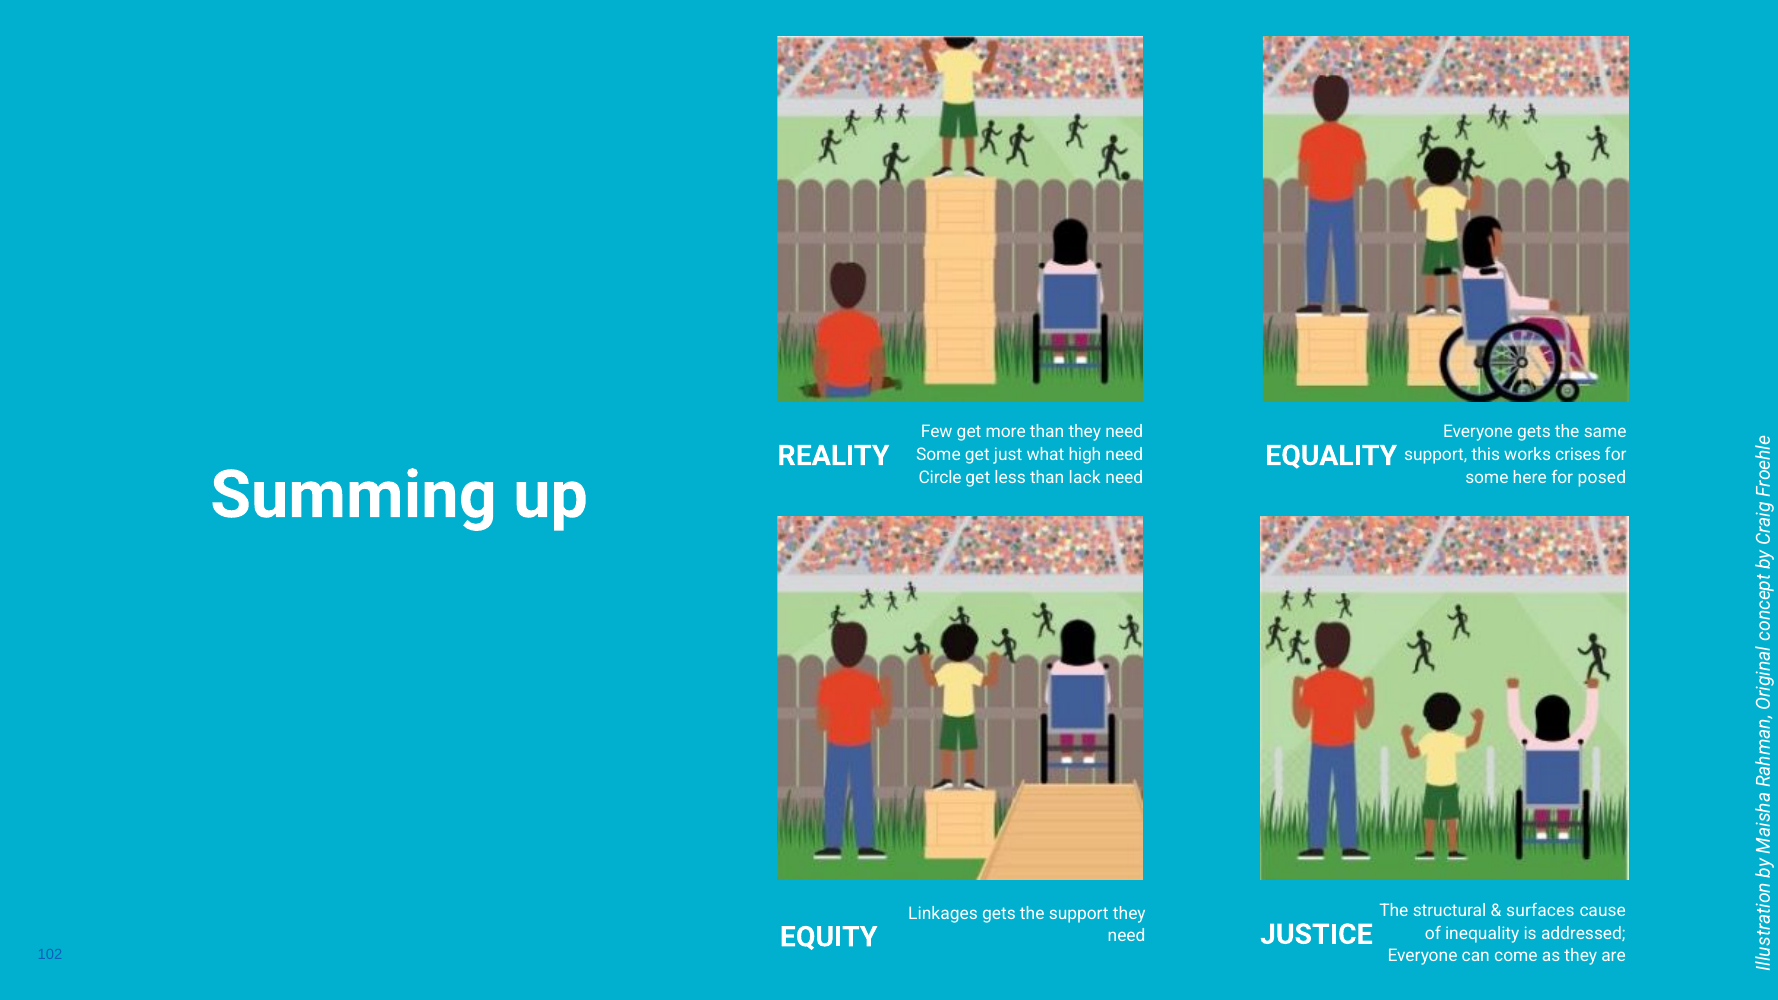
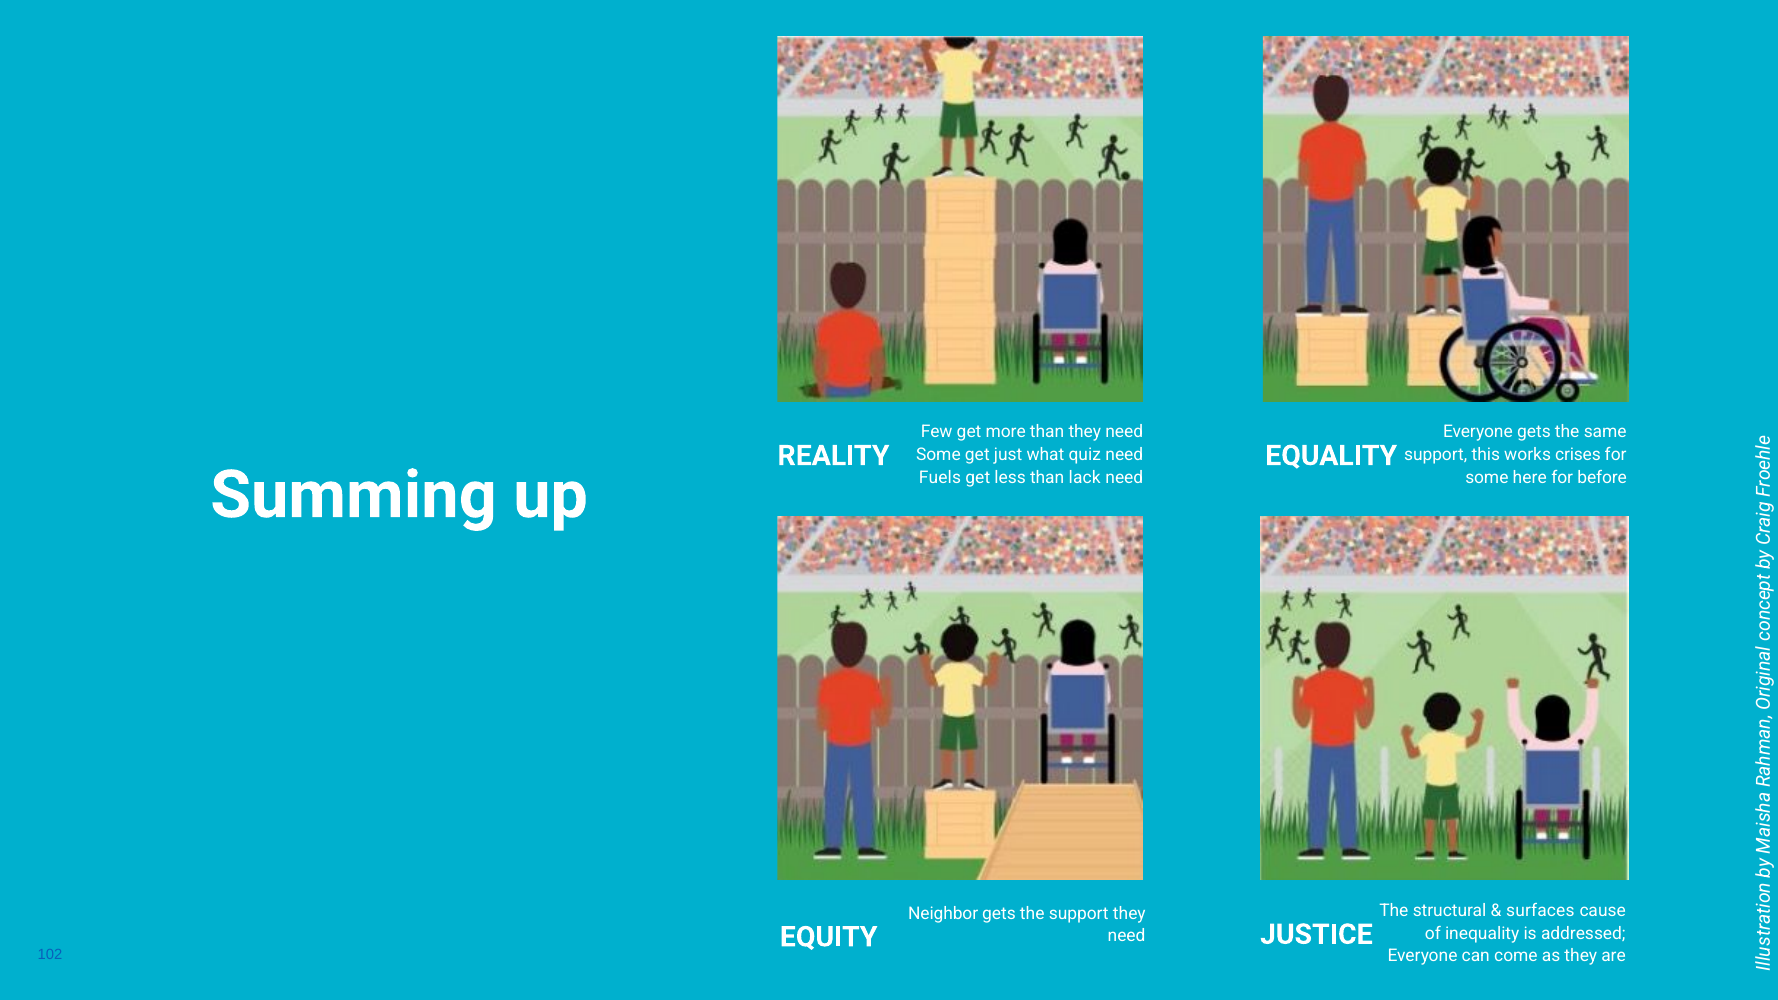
high: high -> quiz
Circle: Circle -> Fuels
posed: posed -> before
Linkages: Linkages -> Neighbor
